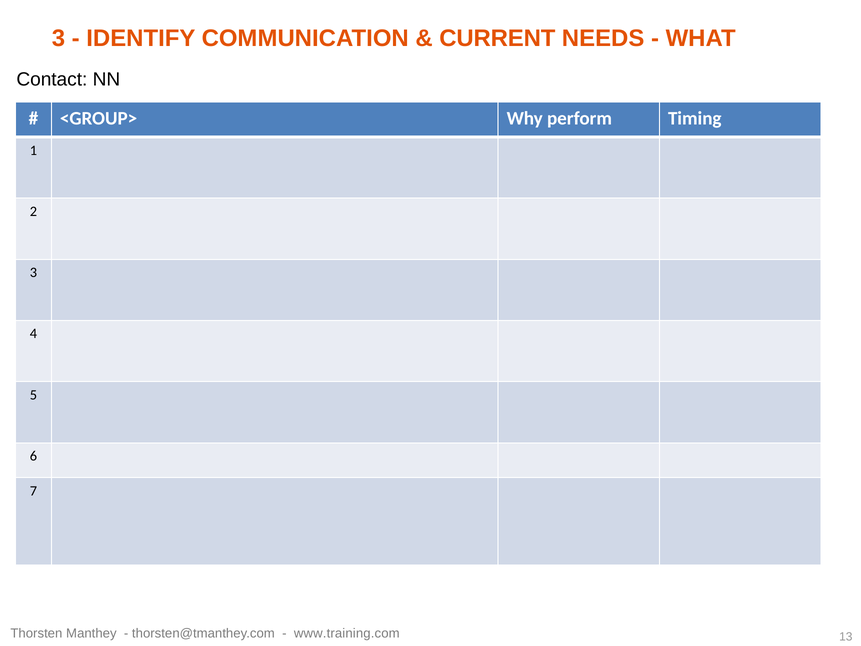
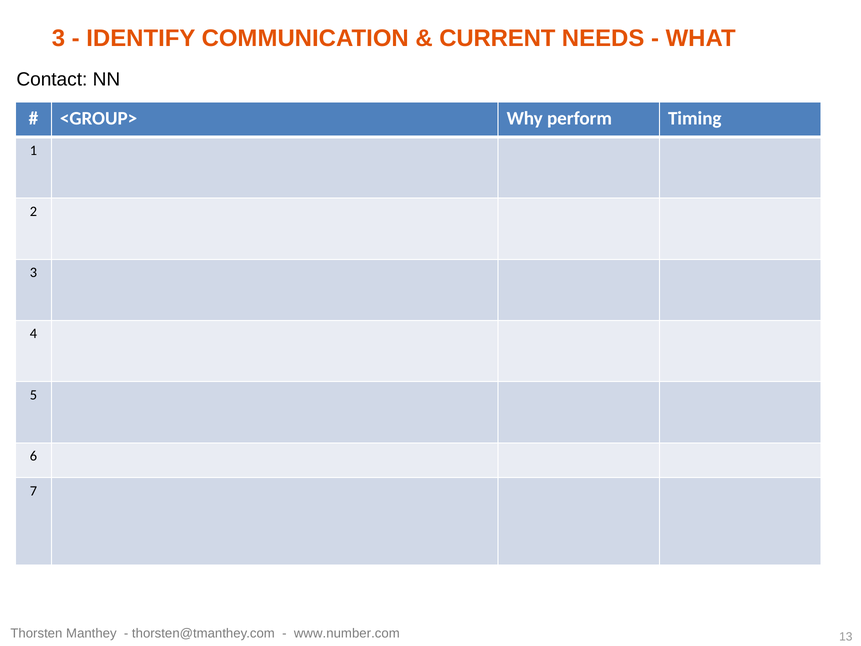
www.training.com: www.training.com -> www.number.com
